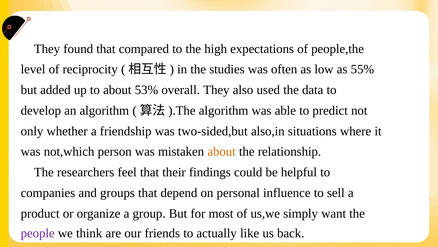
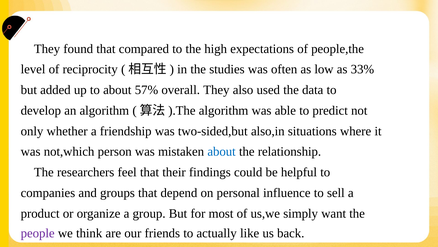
55%: 55% -> 33%
53%: 53% -> 57%
about at (222, 151) colour: orange -> blue
